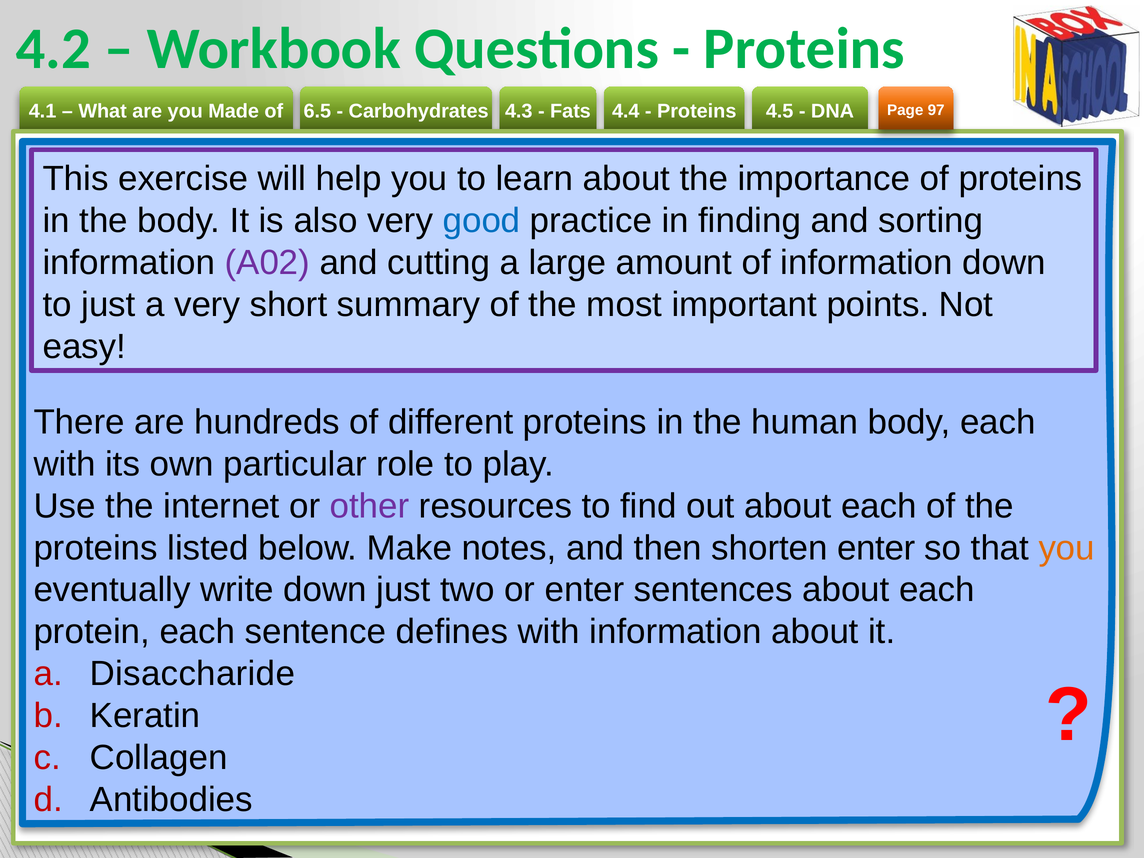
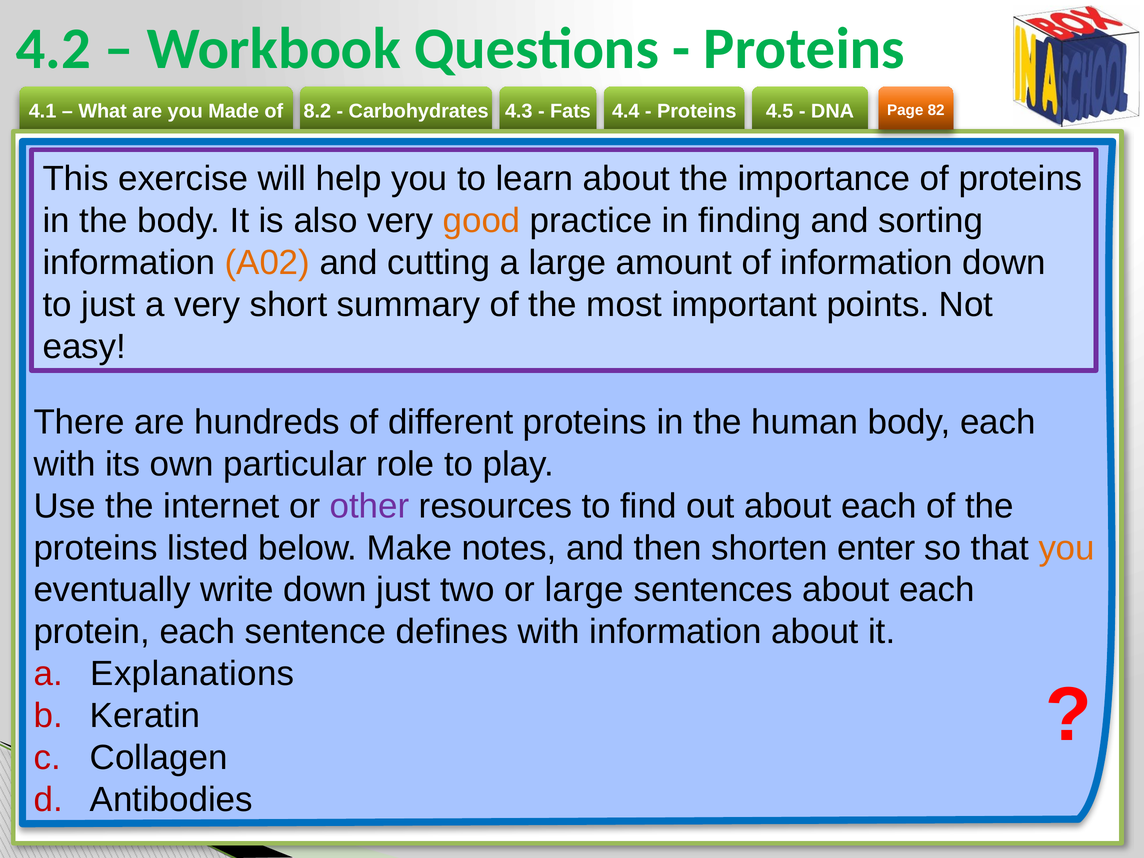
6.5: 6.5 -> 8.2
97: 97 -> 82
good colour: blue -> orange
A02 colour: purple -> orange
or enter: enter -> large
Disaccharide: Disaccharide -> Explanations
